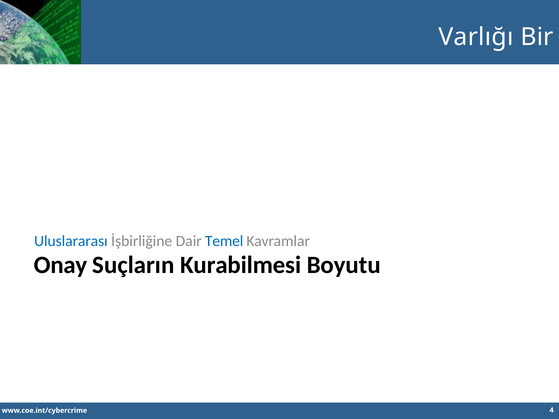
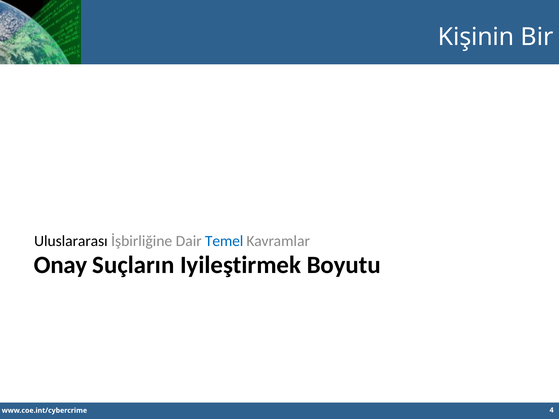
Varlığı: Varlığı -> Kişinin
Uluslararası colour: blue -> black
Kurabilmesi: Kurabilmesi -> Iyileştirmek
